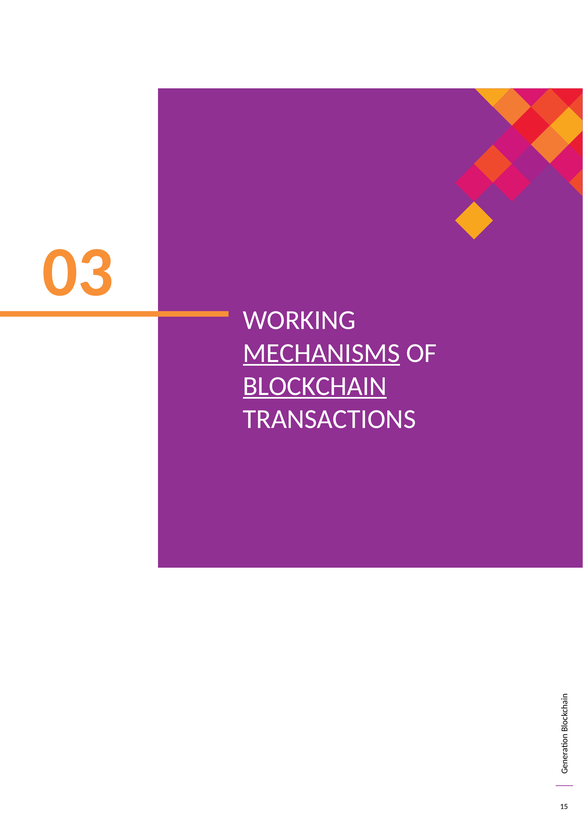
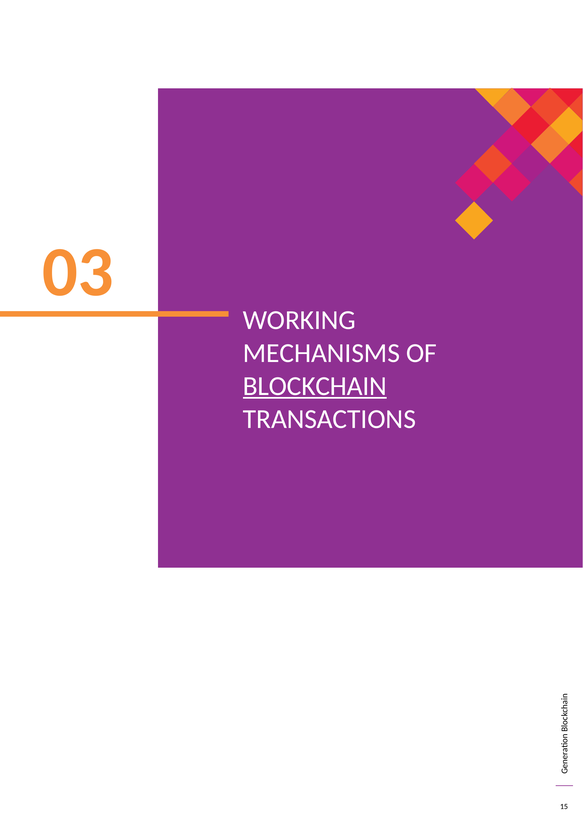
MECHANISMS underline: present -> none
